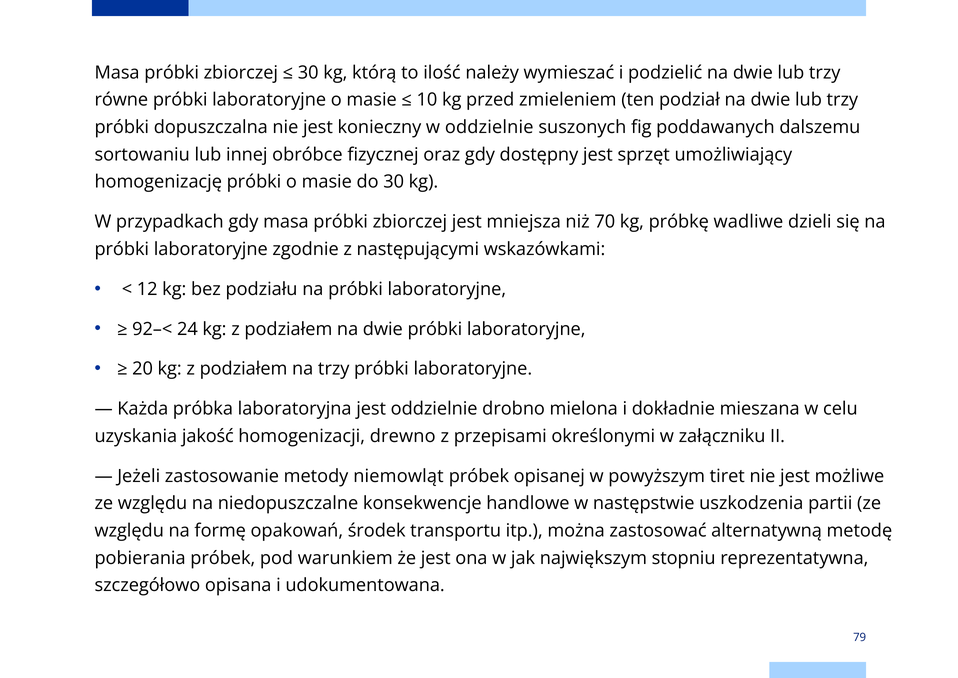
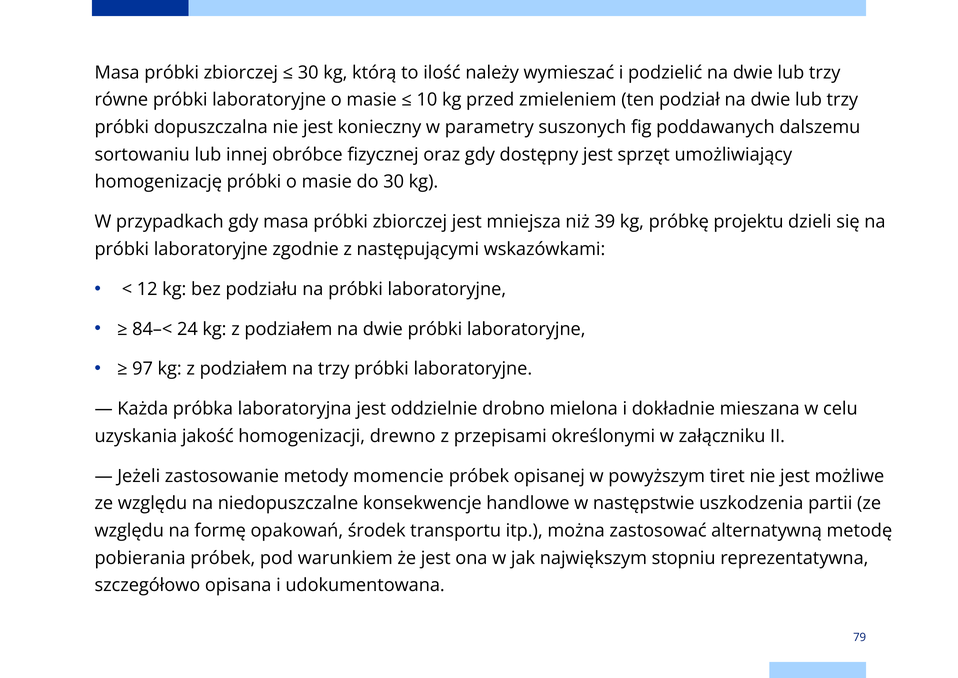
w oddzielnie: oddzielnie -> parametry
70: 70 -> 39
wadliwe: wadliwe -> projektu
92–<: 92–< -> 84–<
20: 20 -> 97
niemowląt: niemowląt -> momencie
